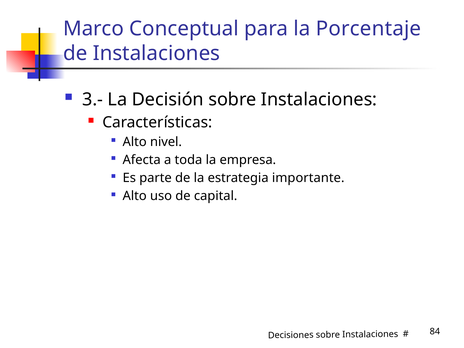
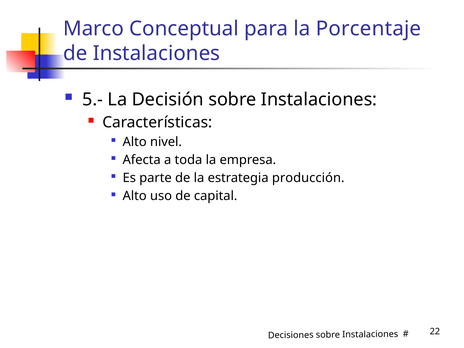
3.-: 3.- -> 5.-
importante: importante -> producción
84: 84 -> 22
